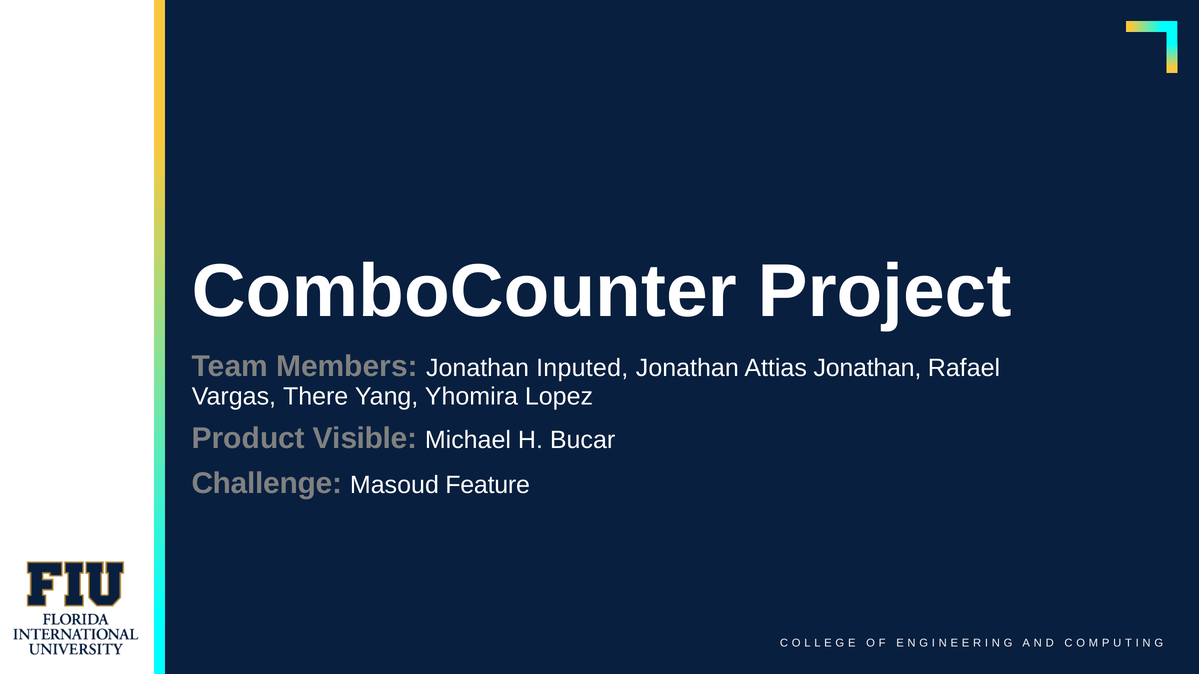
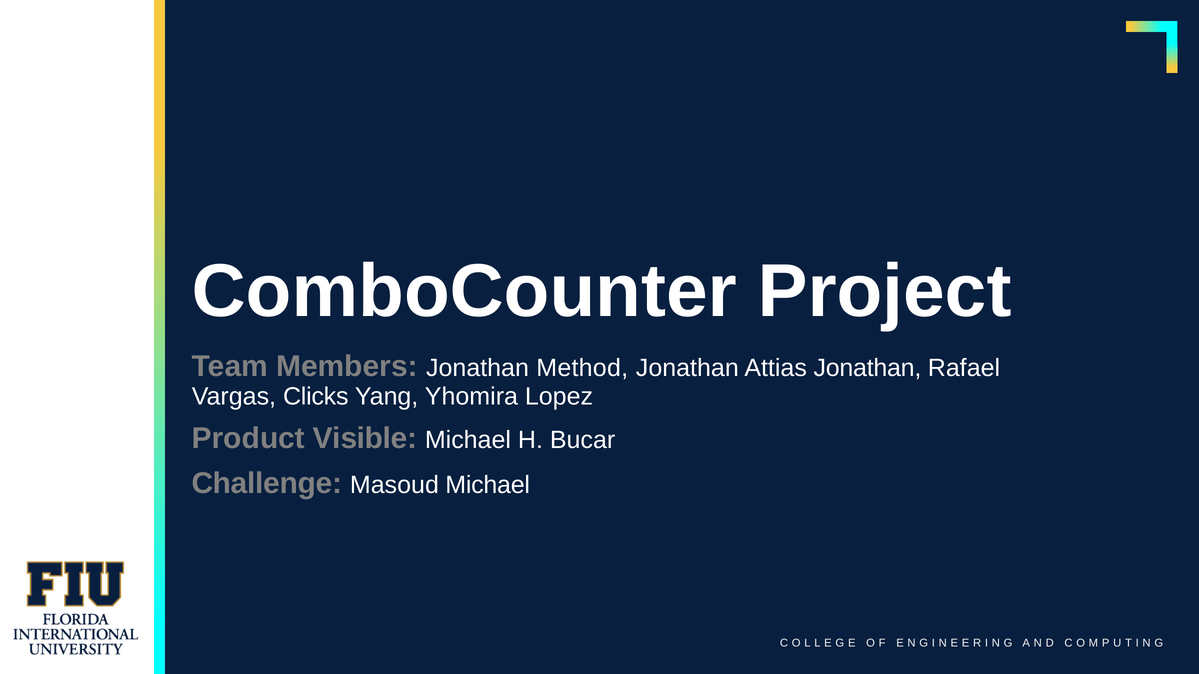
Inputed: Inputed -> Method
There: There -> Clicks
Masoud Feature: Feature -> Michael
